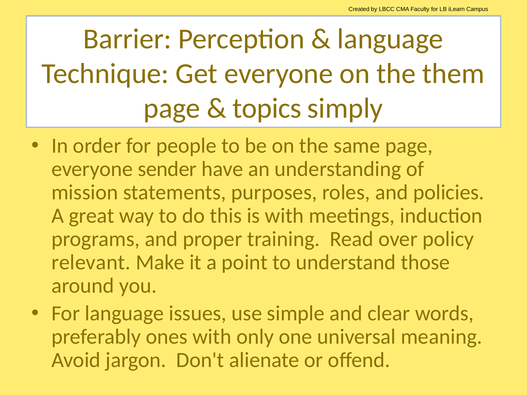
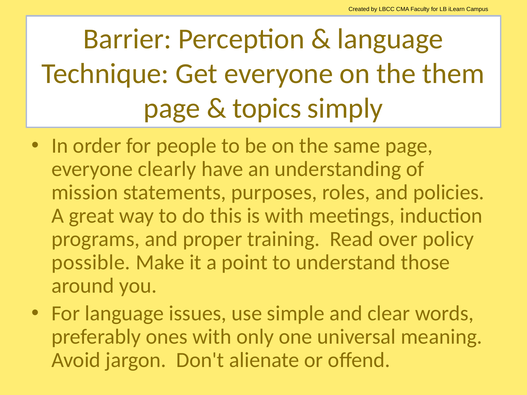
sender: sender -> clearly
relevant: relevant -> possible
